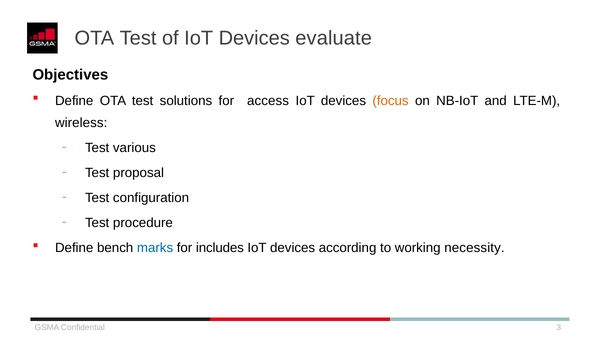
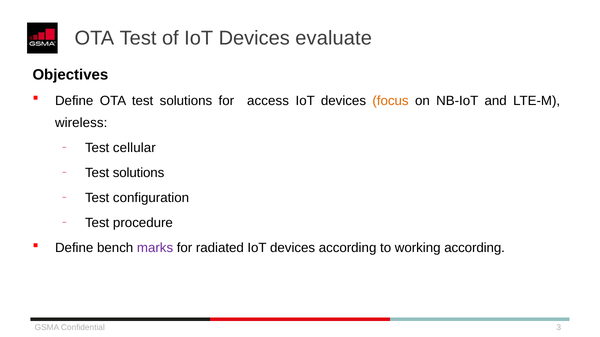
various: various -> cellular
proposal at (138, 173): proposal -> solutions
marks colour: blue -> purple
includes: includes -> radiated
working necessity: necessity -> according
